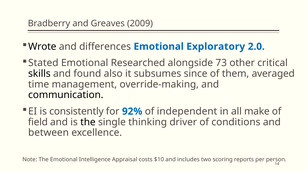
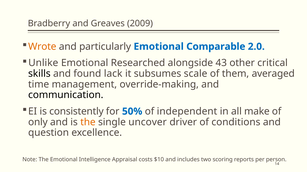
Wrote colour: black -> orange
differences: differences -> particularly
Exploratory: Exploratory -> Comparable
Stated: Stated -> Unlike
73: 73 -> 43
also: also -> lack
since: since -> scale
92%: 92% -> 50%
field: field -> only
the at (88, 123) colour: black -> orange
thinking: thinking -> uncover
between: between -> question
